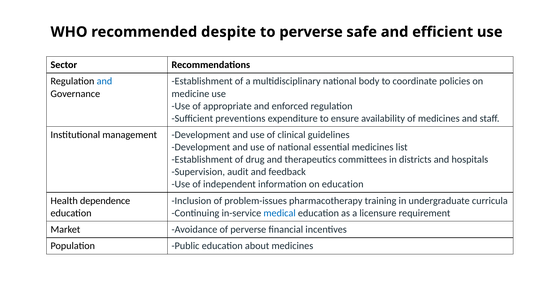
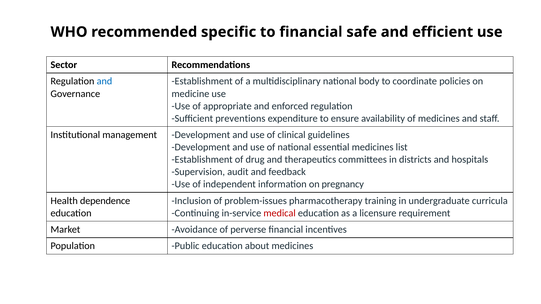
despite: despite -> specific
to perverse: perverse -> financial
on education: education -> pregnancy
medical colour: blue -> red
